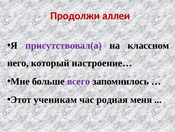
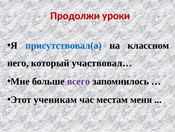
аллеи: аллеи -> уроки
присутствовал(а colour: purple -> blue
настроение…: настроение… -> участвовал…
родная: родная -> местам
